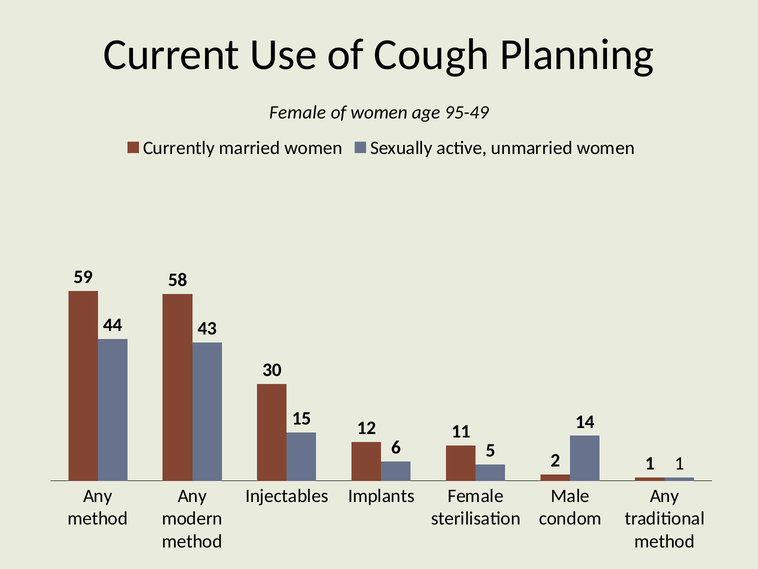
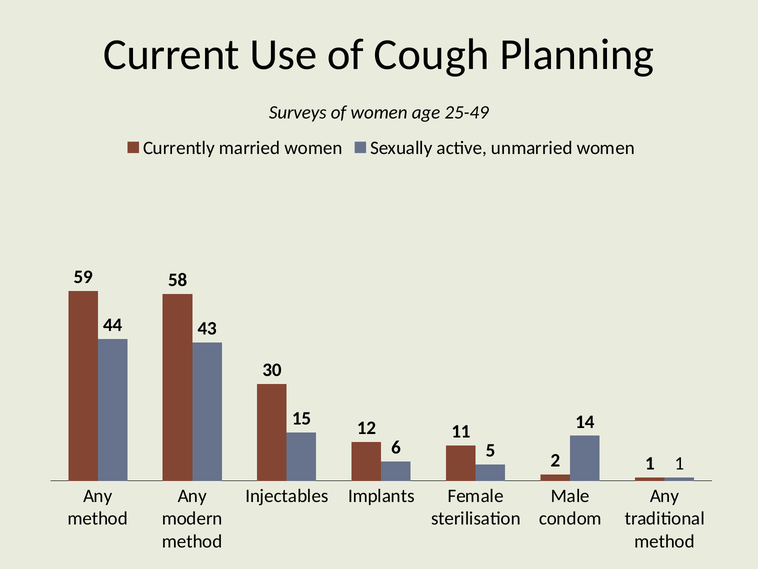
Female at (298, 112): Female -> Surveys
95-49: 95-49 -> 25-49
